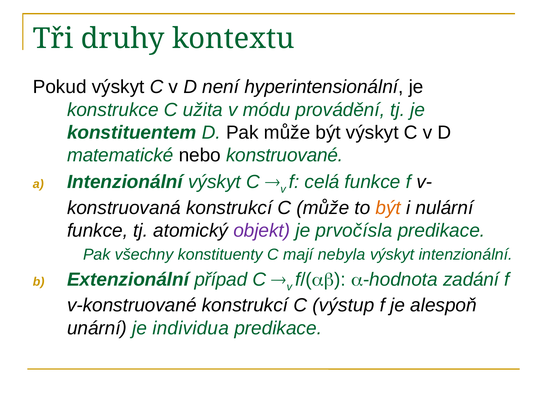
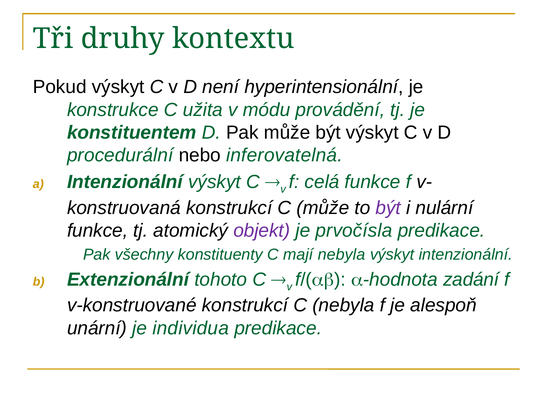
matematické: matematické -> procedurální
konstruované: konstruované -> inferovatelná
být at (388, 208) colour: orange -> purple
případ: případ -> tohoto
C výstup: výstup -> nebyla
